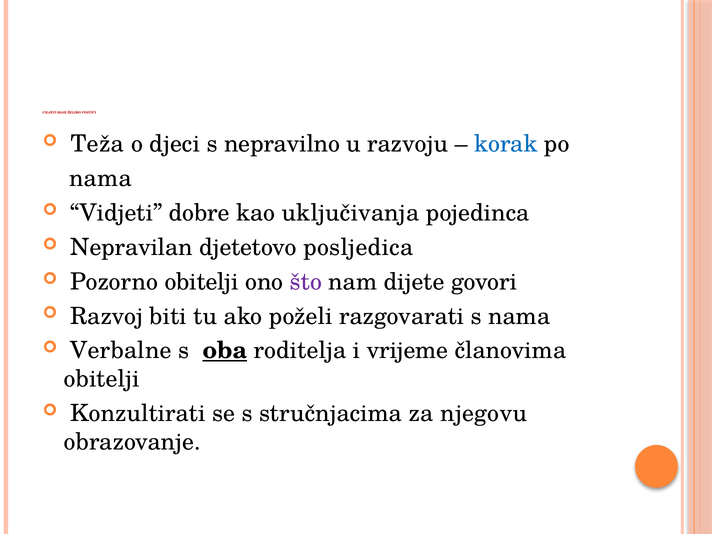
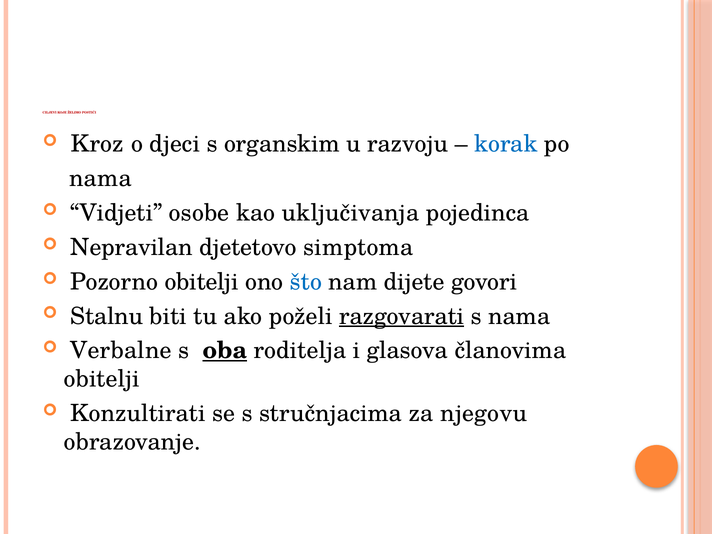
Teža: Teža -> Kroz
nepravilno: nepravilno -> organskim
dobre: dobre -> osobe
posljedica: posljedica -> simptoma
što colour: purple -> blue
Razvoj: Razvoj -> Stalnu
razgovarati underline: none -> present
vrijeme: vrijeme -> glasova
